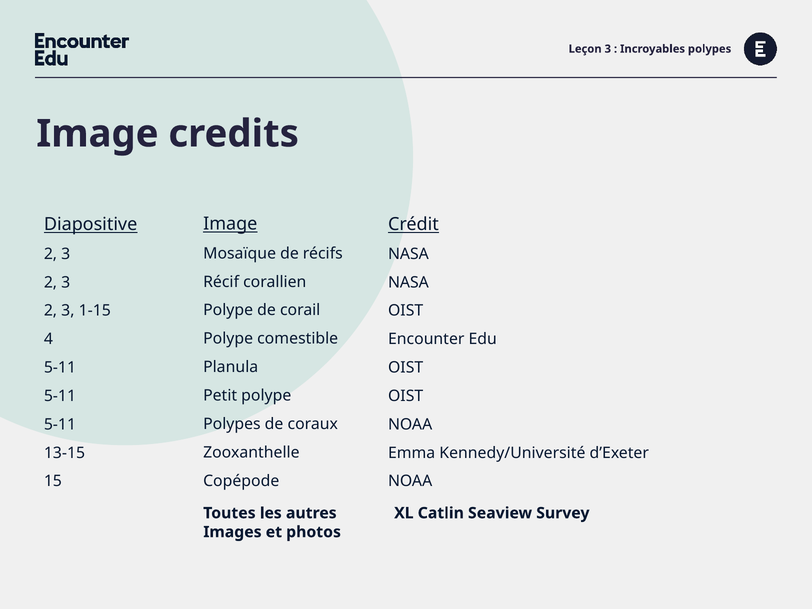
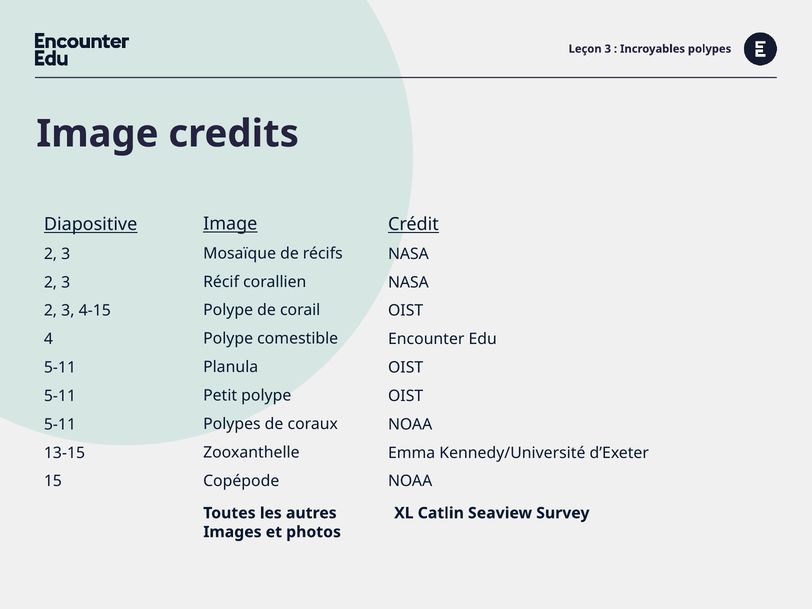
1-15: 1-15 -> 4-15
